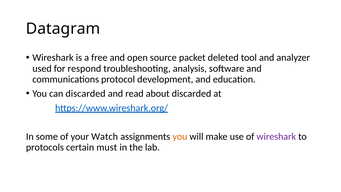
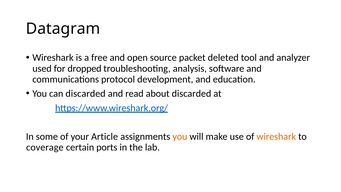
respond: respond -> dropped
Watch: Watch -> Article
wireshark at (276, 137) colour: purple -> orange
protocols: protocols -> coverage
must: must -> ports
